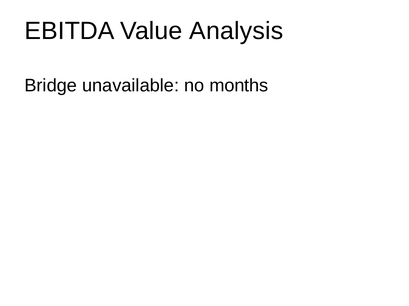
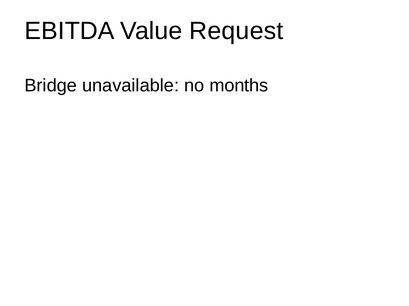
Analysis: Analysis -> Request
